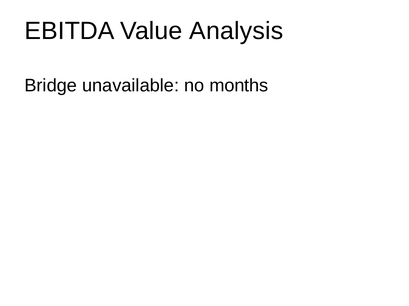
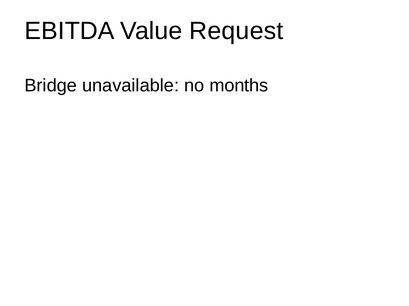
Analysis: Analysis -> Request
